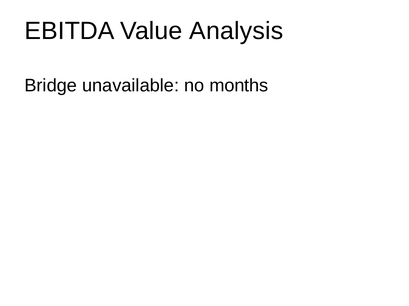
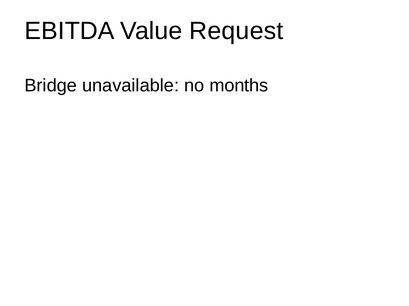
Analysis: Analysis -> Request
